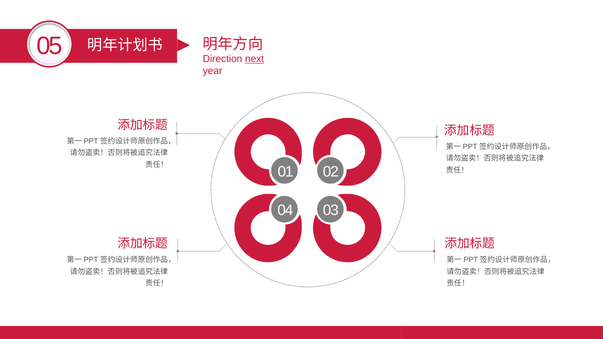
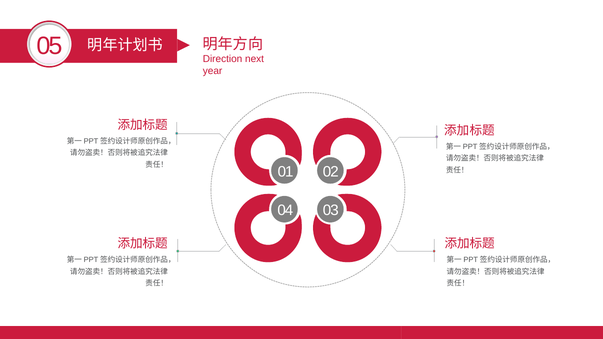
next underline: present -> none
